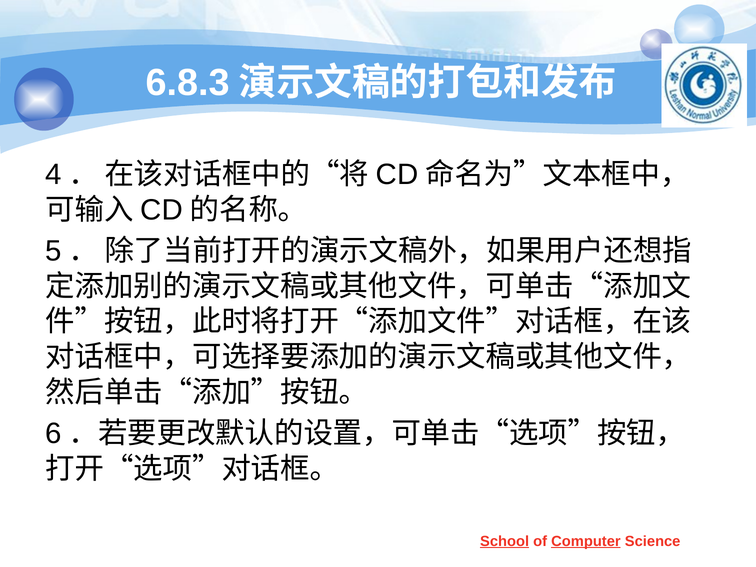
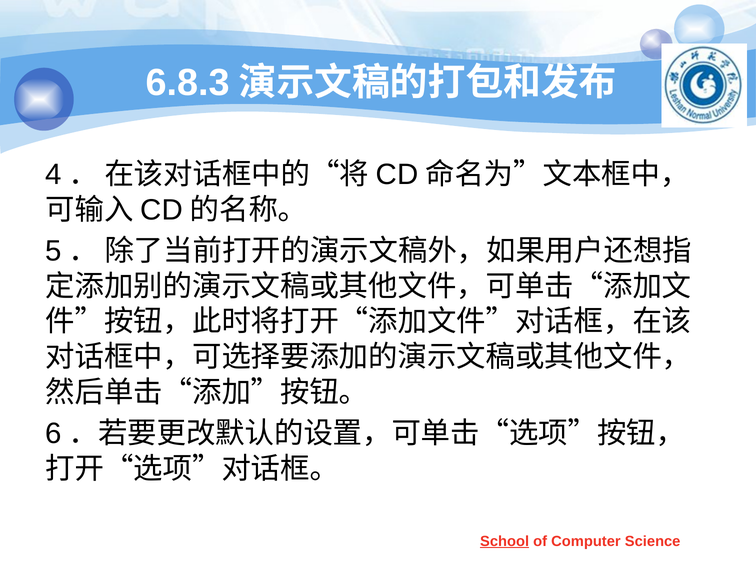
Computer underline: present -> none
